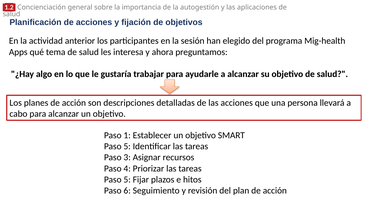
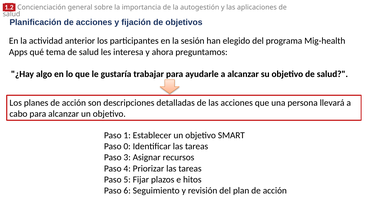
5 at (127, 146): 5 -> 0
